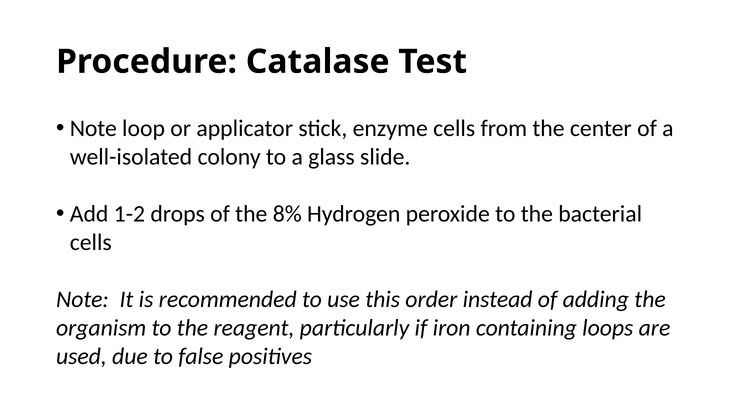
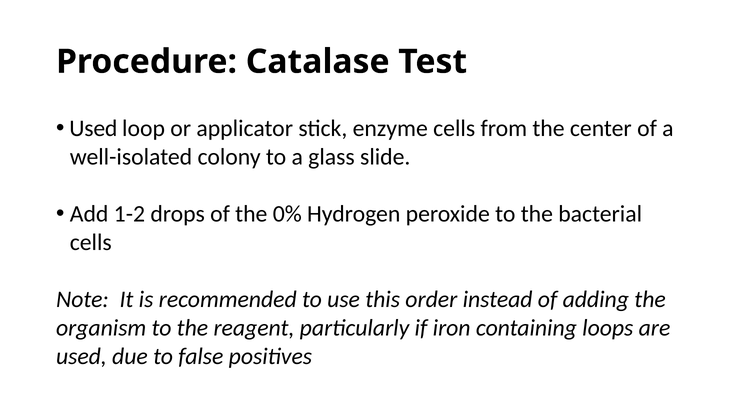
Note at (93, 129): Note -> Used
8%: 8% -> 0%
